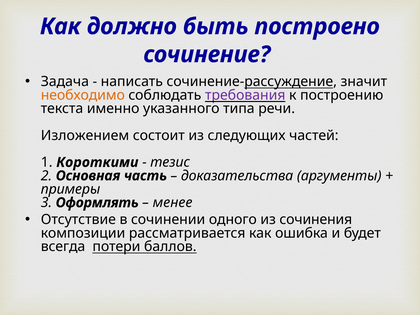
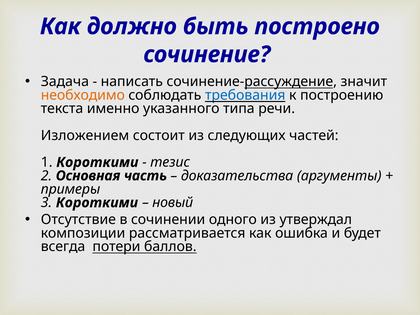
требования colour: purple -> blue
3 Оформлять: Оформлять -> Короткими
менее: менее -> новый
сочинения: сочинения -> утверждал
